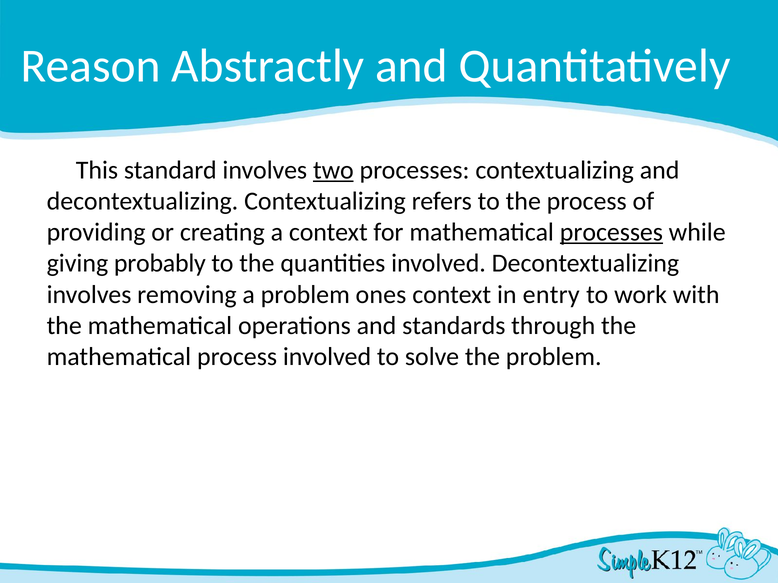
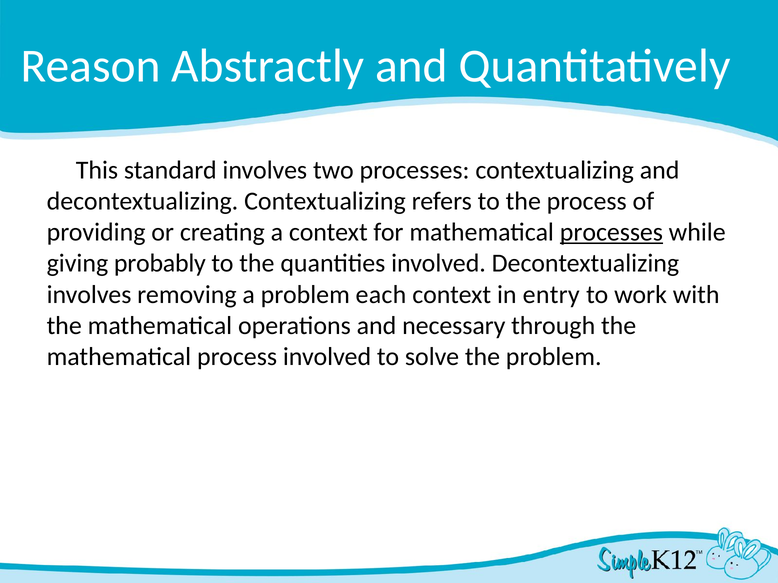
two underline: present -> none
ones: ones -> each
standards: standards -> necessary
